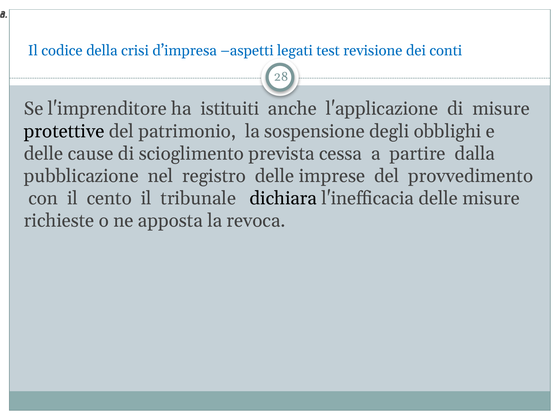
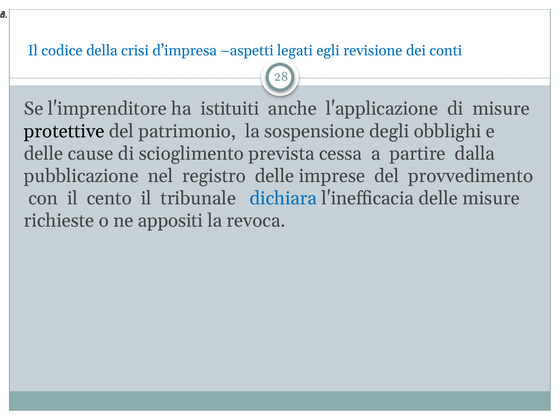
test: test -> egli
dichiara colour: black -> blue
apposta: apposta -> appositi
